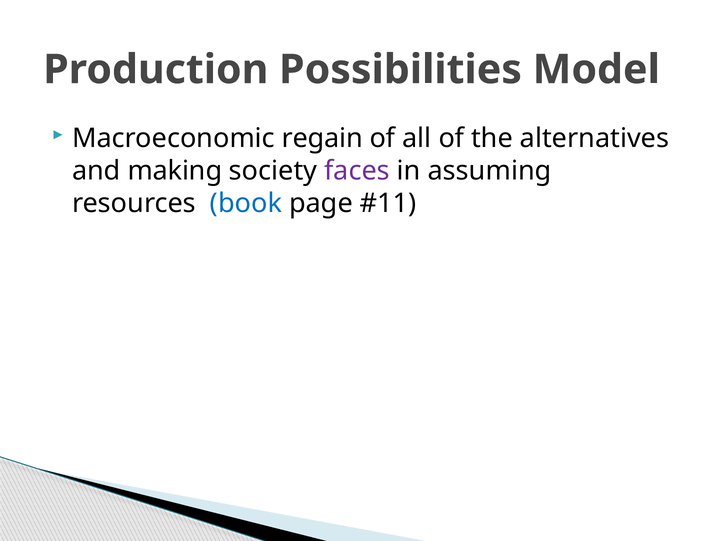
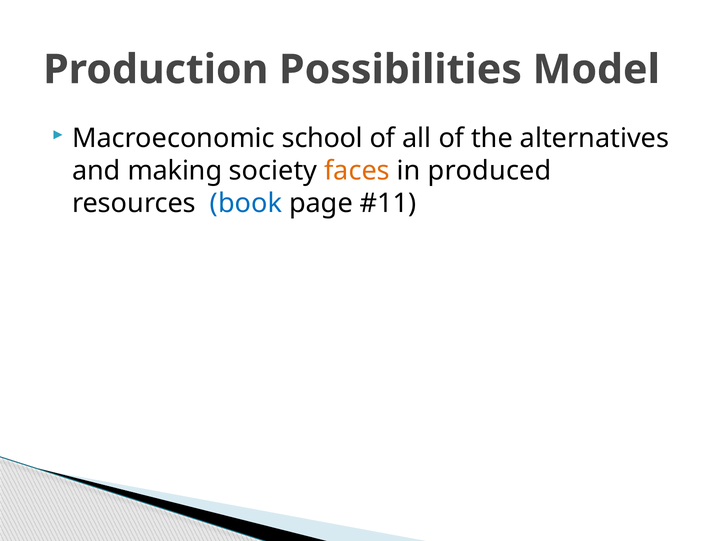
regain: regain -> school
faces colour: purple -> orange
assuming: assuming -> produced
